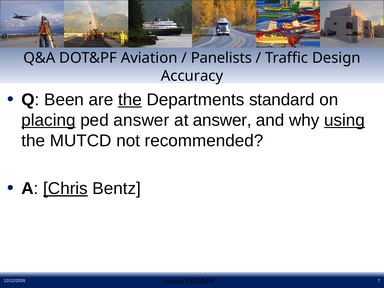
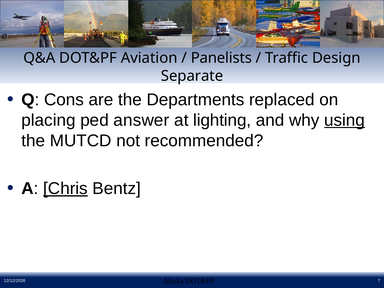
Accuracy: Accuracy -> Separate
Been: Been -> Cons
the at (130, 100) underline: present -> none
standard: standard -> replaced
placing underline: present -> none
at answer: answer -> lighting
